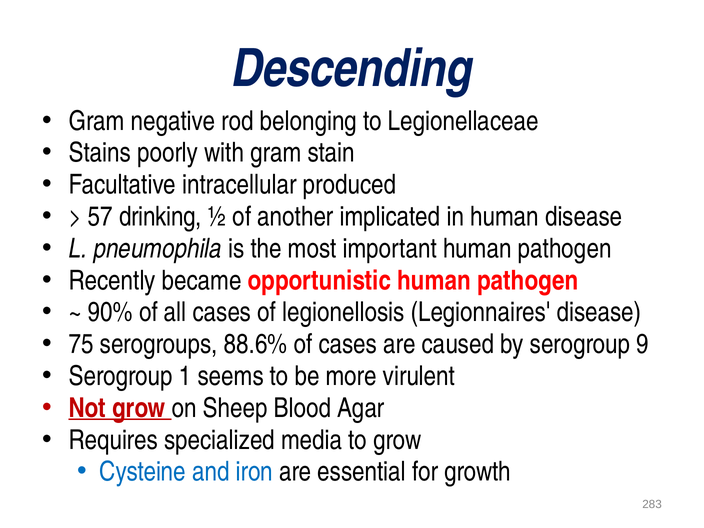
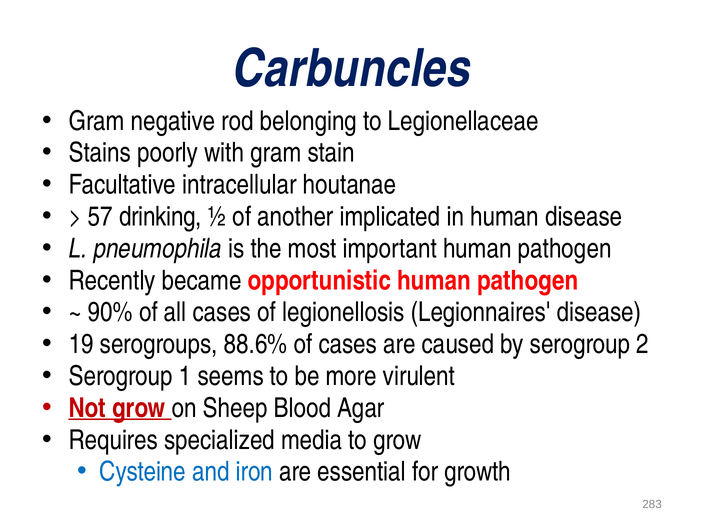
Descending: Descending -> Carbuncles
produced: produced -> houtanae
75: 75 -> 19
9: 9 -> 2
